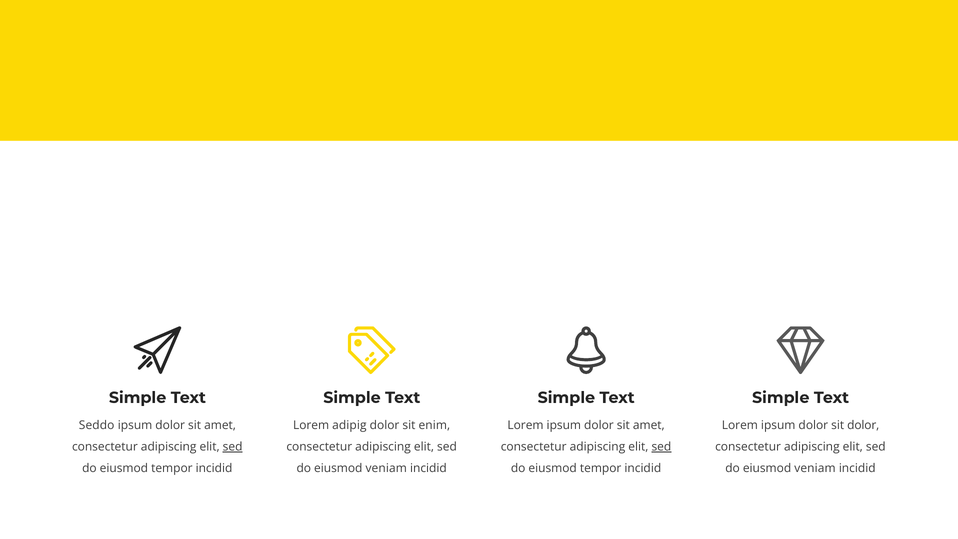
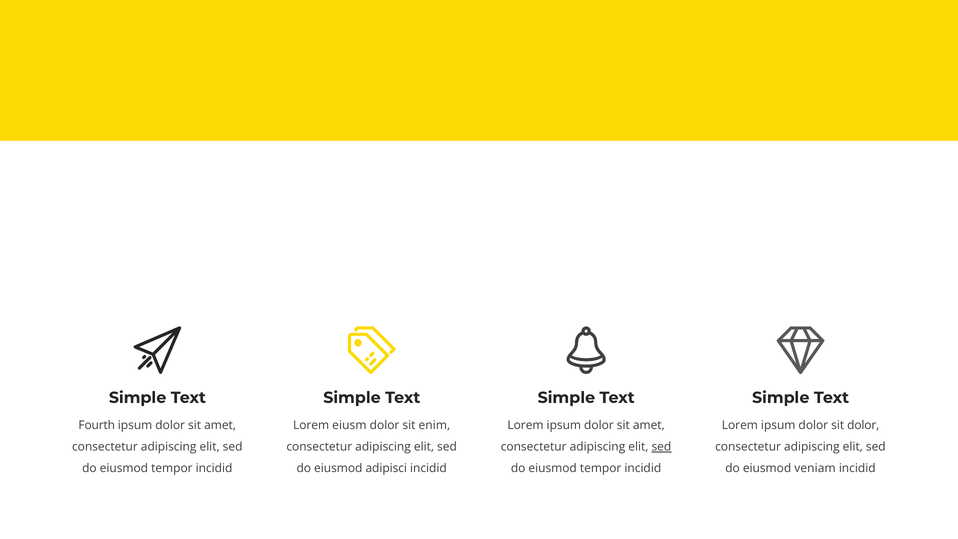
Seddo: Seddo -> Fourth
adipig: adipig -> eiusm
sed at (233, 447) underline: present -> none
veniam at (386, 468): veniam -> adipisci
